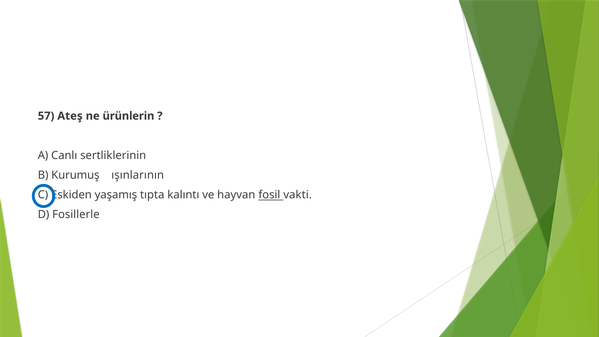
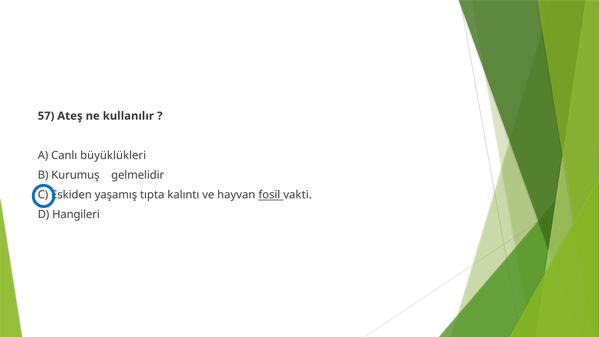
ürünlerin: ürünlerin -> kullanılır
sertliklerinin: sertliklerinin -> büyüklükleri
ışınlarının: ışınlarının -> gelmelidir
Fosillerle: Fosillerle -> Hangileri
